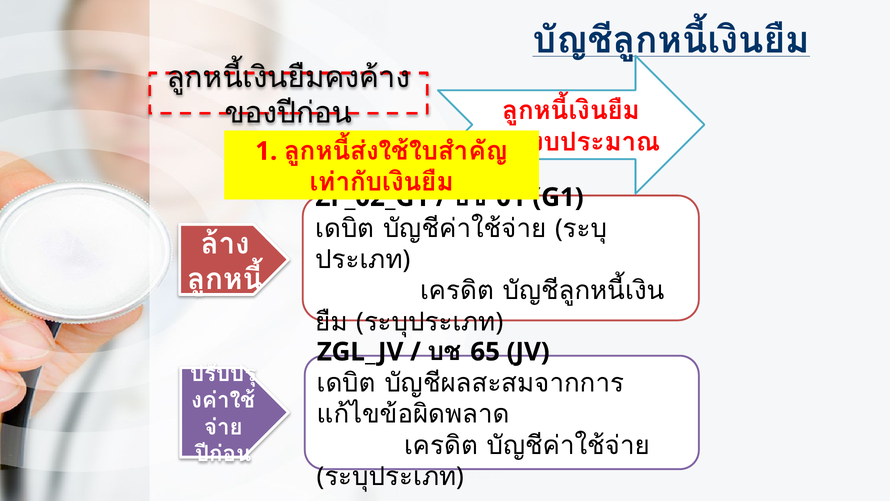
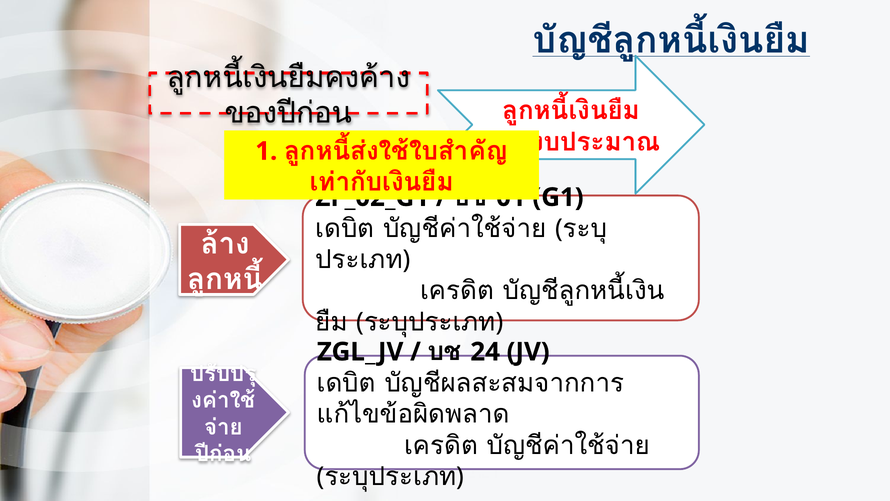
65: 65 -> 24
